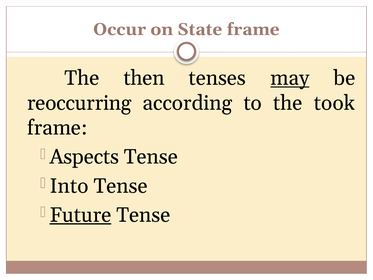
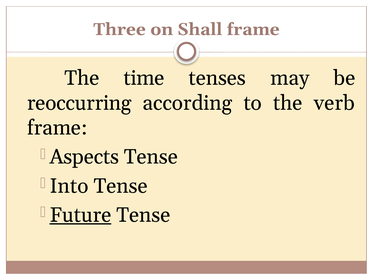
Occur: Occur -> Three
State: State -> Shall
then: then -> time
may underline: present -> none
took: took -> verb
